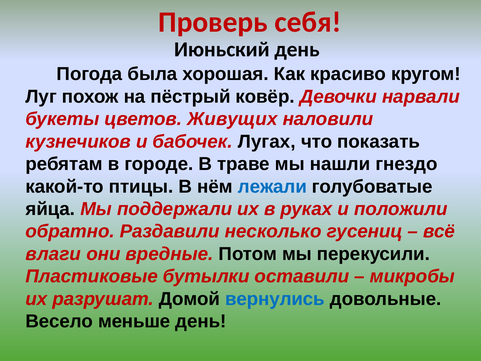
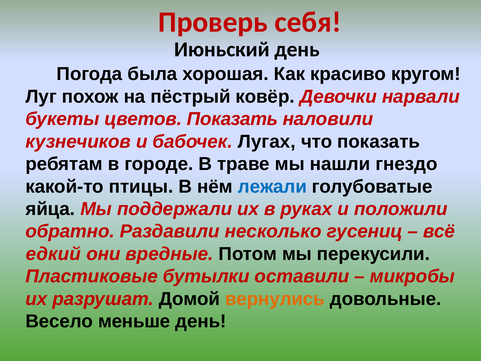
цветов Живущих: Живущих -> Показать
влаги: влаги -> едкий
вернулись colour: blue -> orange
